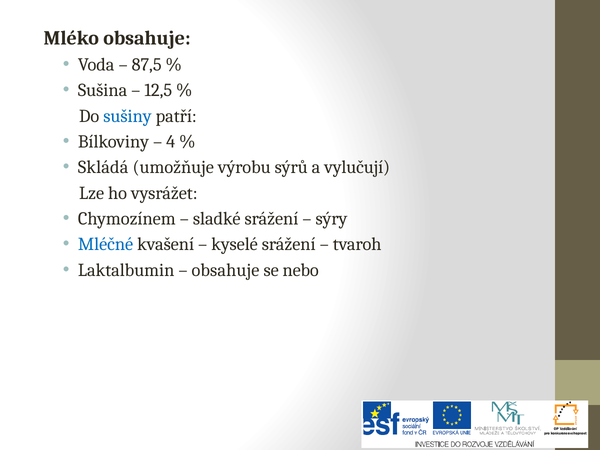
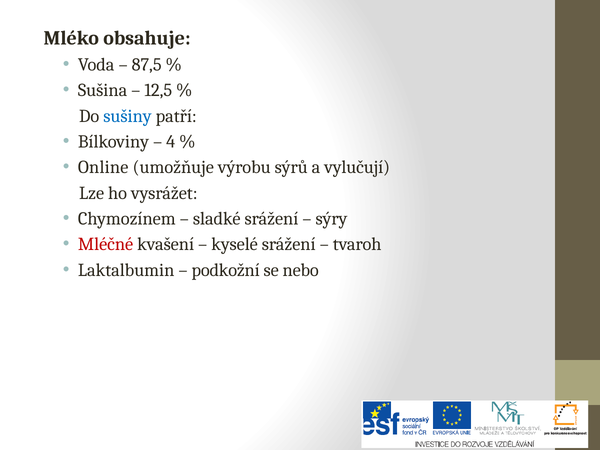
Skládá: Skládá -> Online
Mléčné colour: blue -> red
obsahuje at (225, 270): obsahuje -> podkožní
